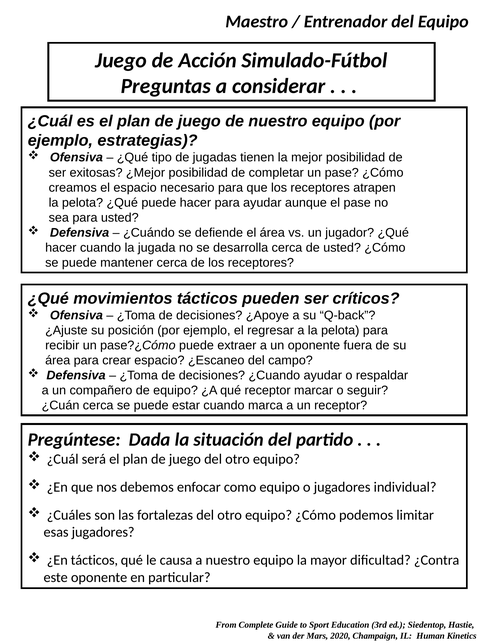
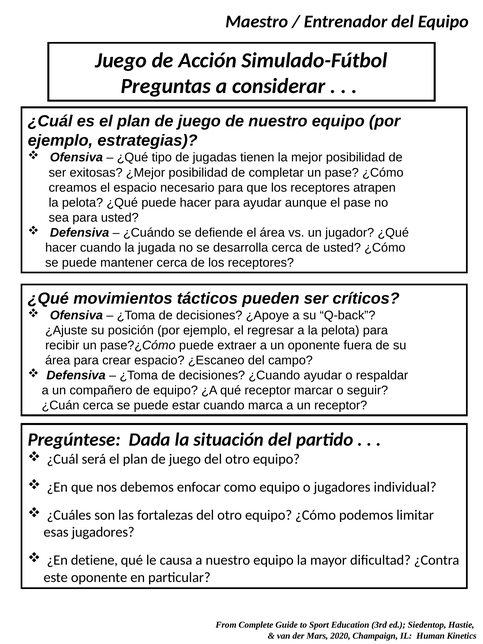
¿En tácticos: tácticos -> detiene
